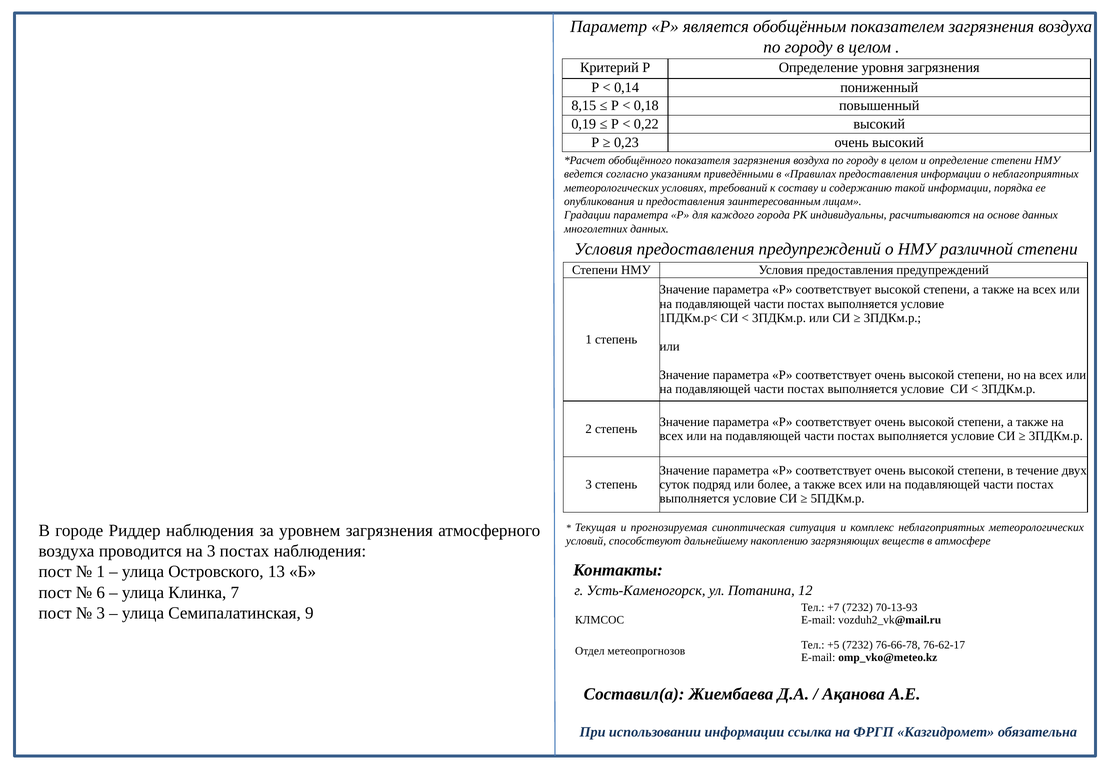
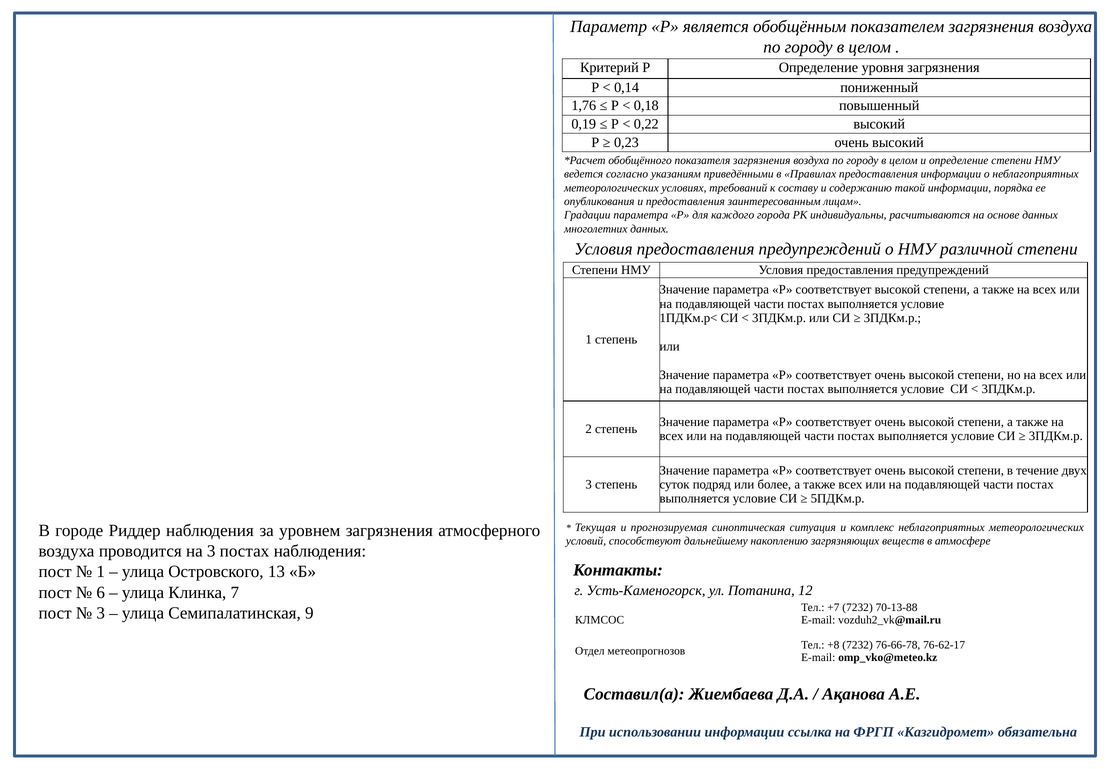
8,15: 8,15 -> 1,76
70-13-93: 70-13-93 -> 70-13-88
+5: +5 -> +8
